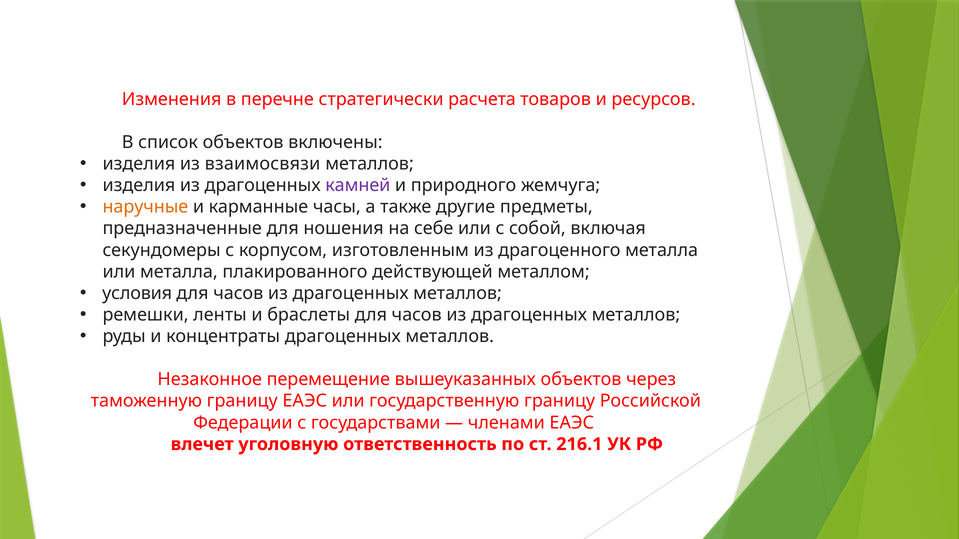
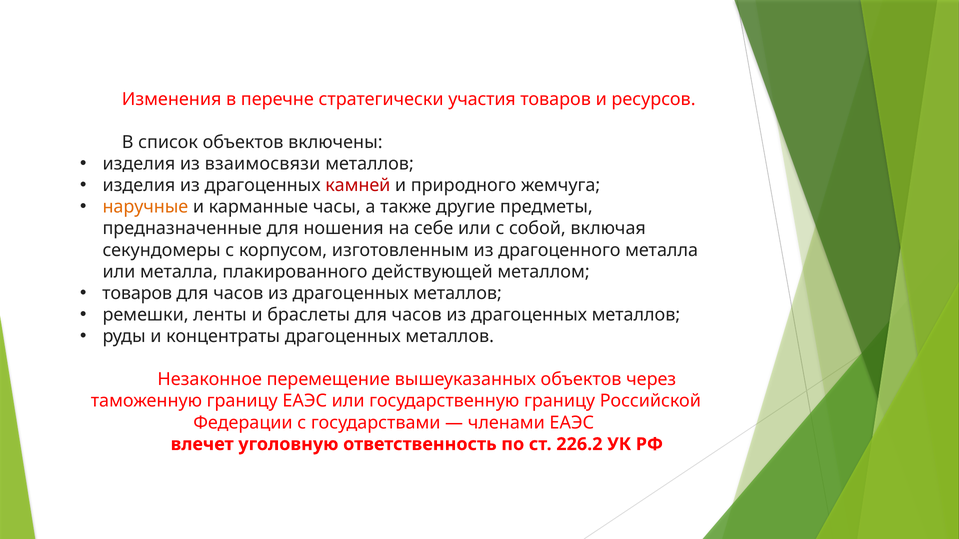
расчета: расчета -> участия
камней colour: purple -> red
условия at (137, 293): условия -> товаров
216.1: 216.1 -> 226.2
